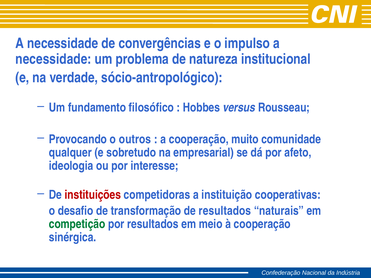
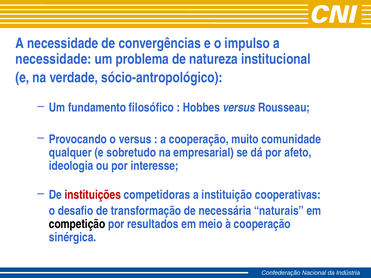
o outros: outros -> versus
de resultados: resultados -> necessária
competição colour: green -> black
